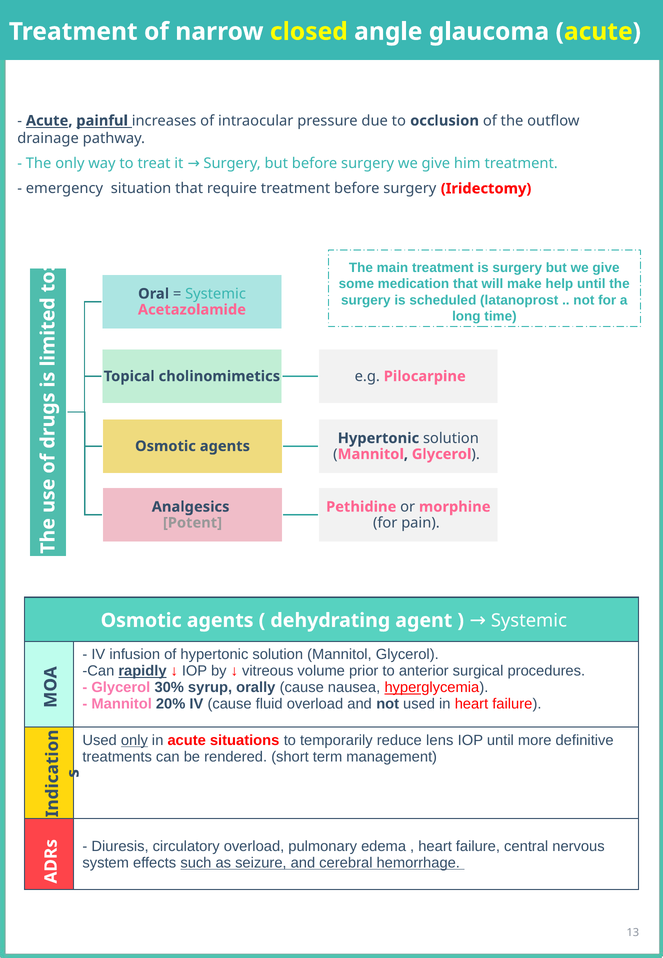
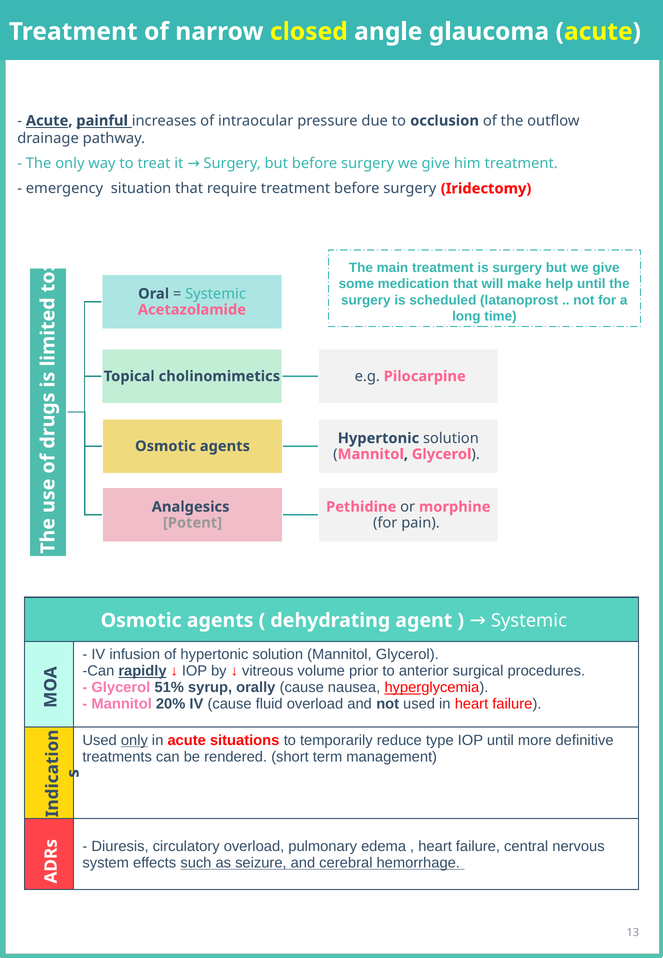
30%: 30% -> 51%
lens: lens -> type
